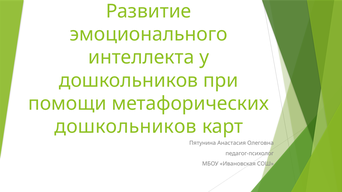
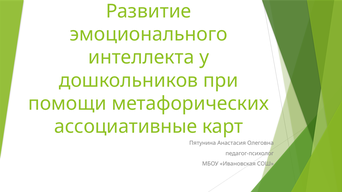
дошкольников at (126, 127): дошкольников -> ассоциативные
